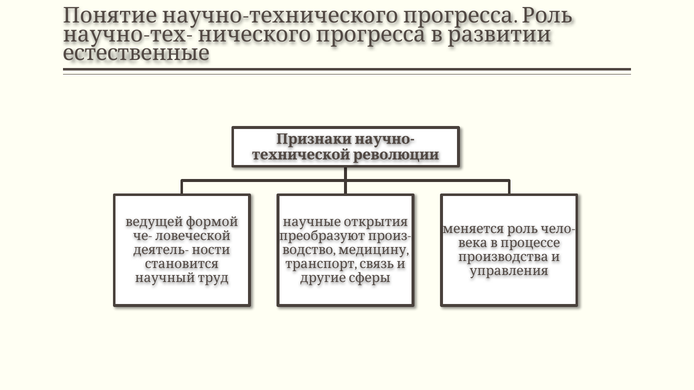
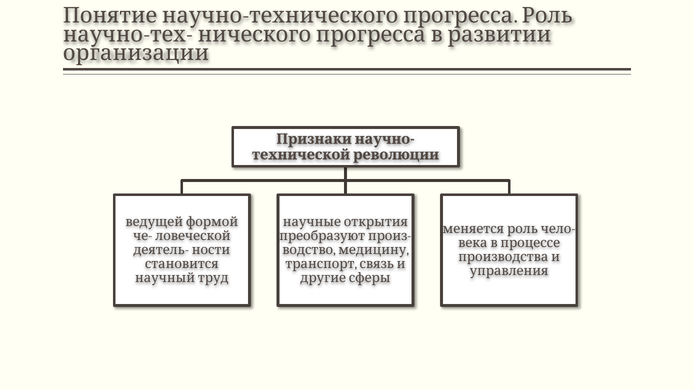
естественные: естественные -> организации
